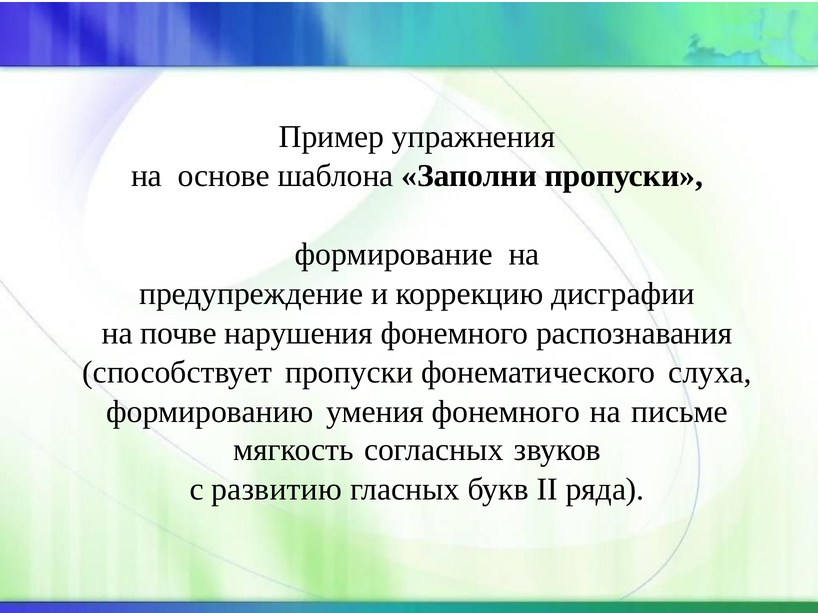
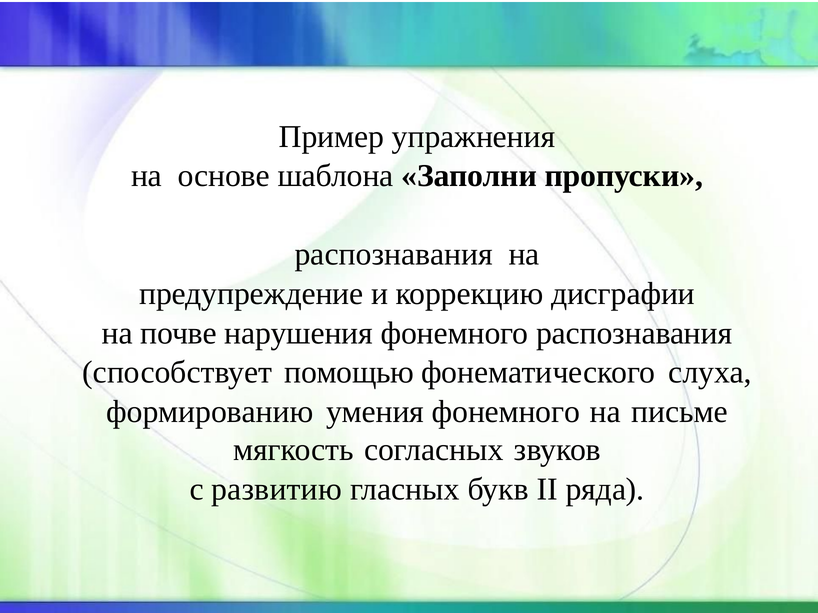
формирование at (394, 255): формирование -> распознавания
способствует пропуски: пропуски -> помощью
